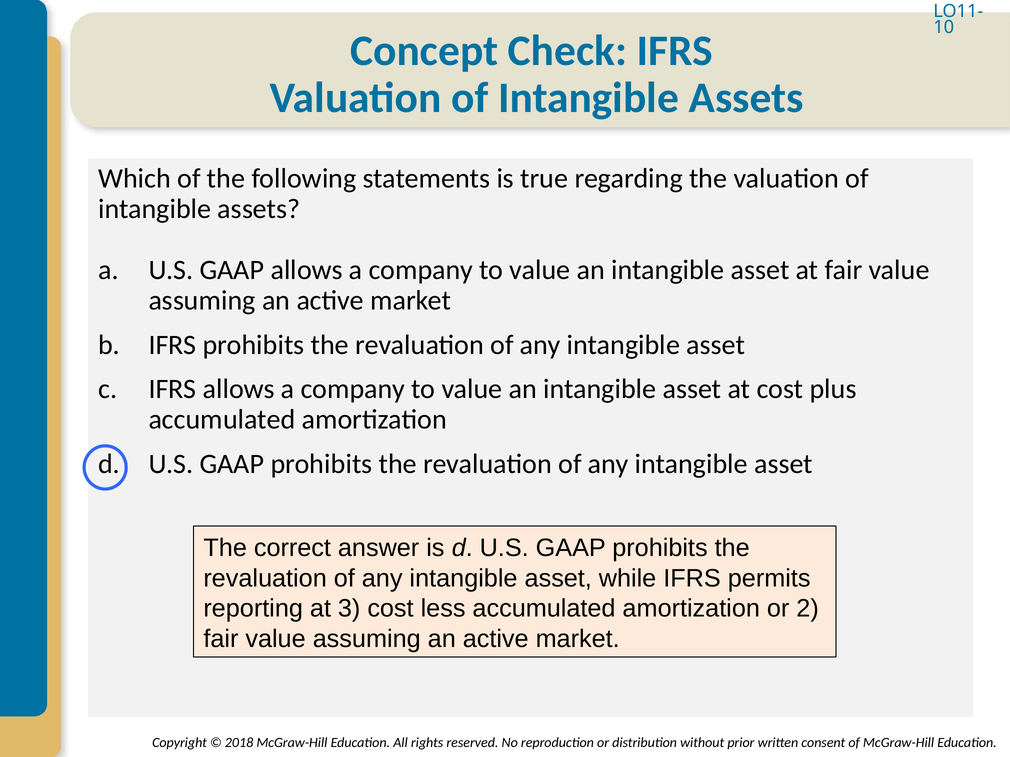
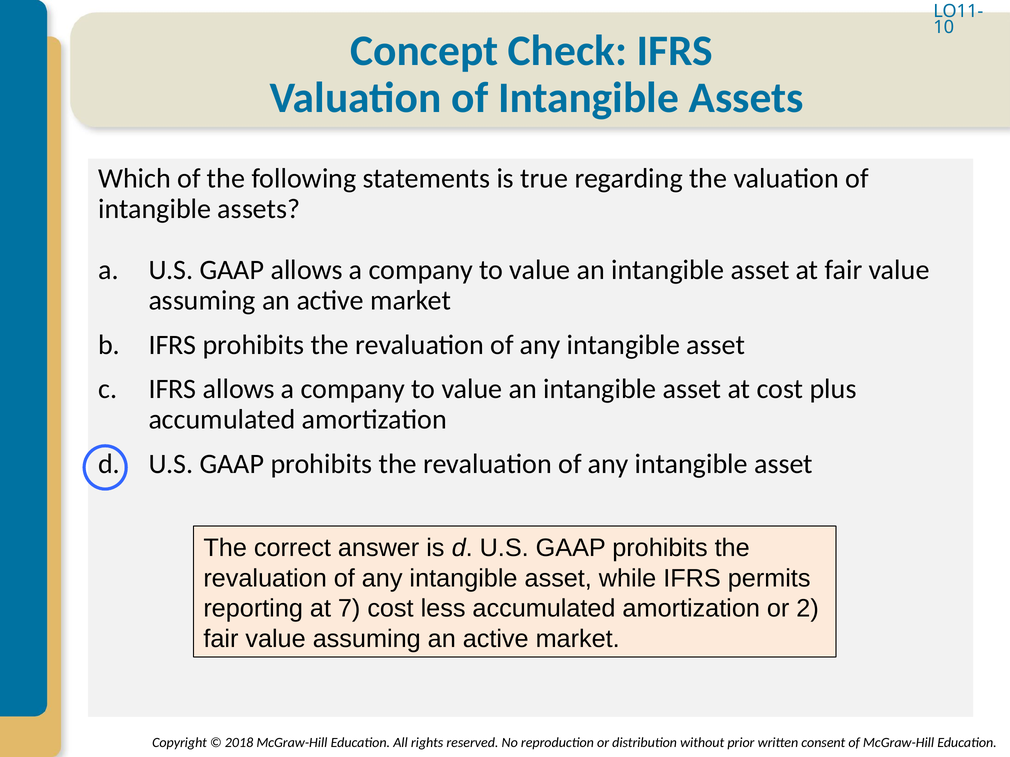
3: 3 -> 7
